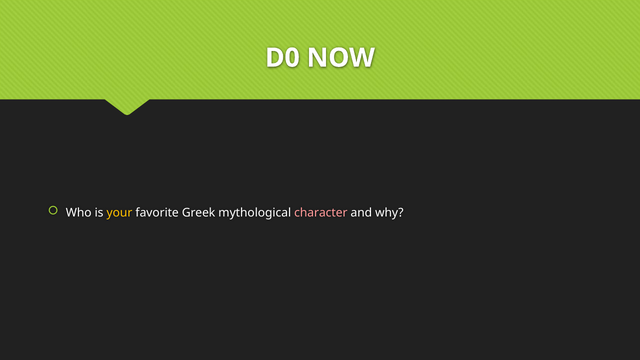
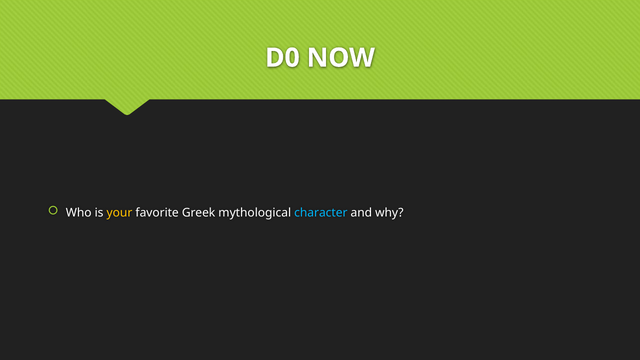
character colour: pink -> light blue
